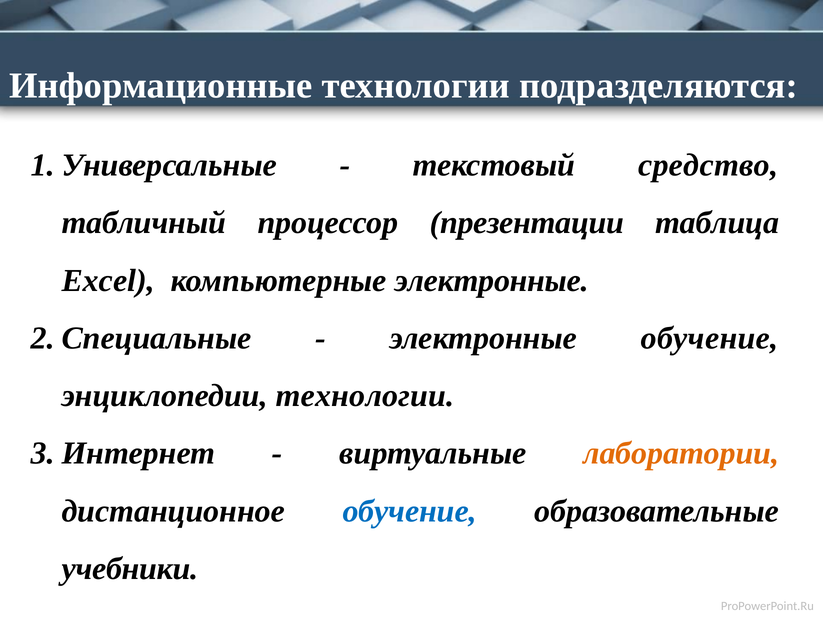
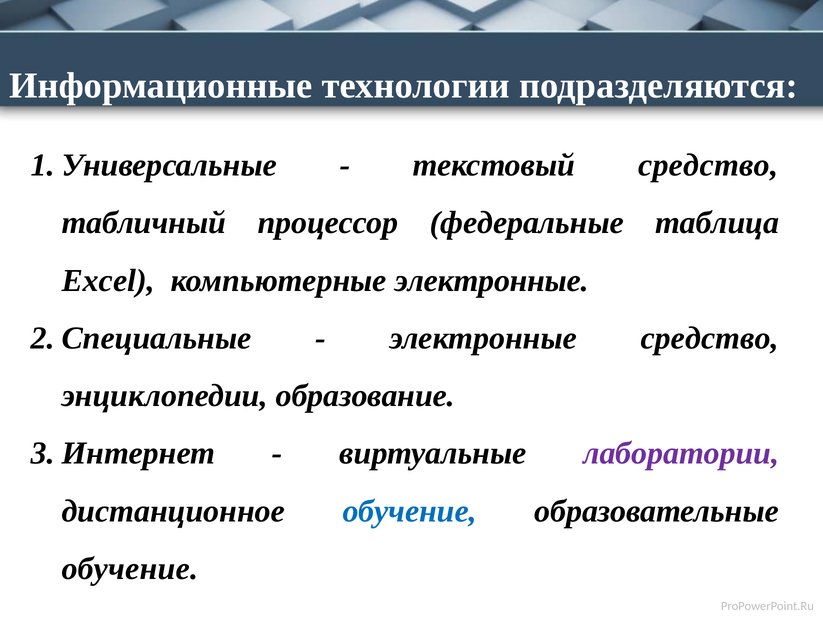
презентации: презентации -> федеральные
электронные обучение: обучение -> средство
энциклопедии технологии: технологии -> образование
лаборатории colour: orange -> purple
учебники at (130, 569): учебники -> обучение
